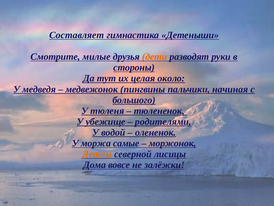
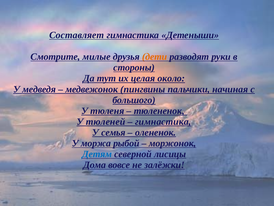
убежище: убежище -> тюленей
родителями at (163, 121): родителями -> гимнастика
водой: водой -> семья
самые: самые -> рыбой
Детям colour: orange -> blue
